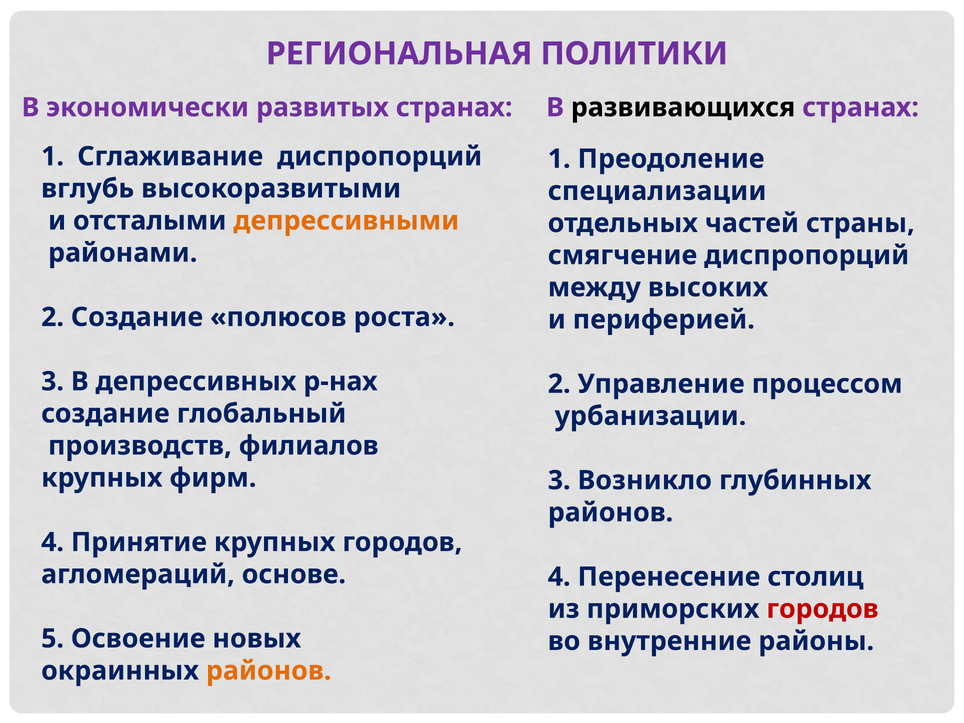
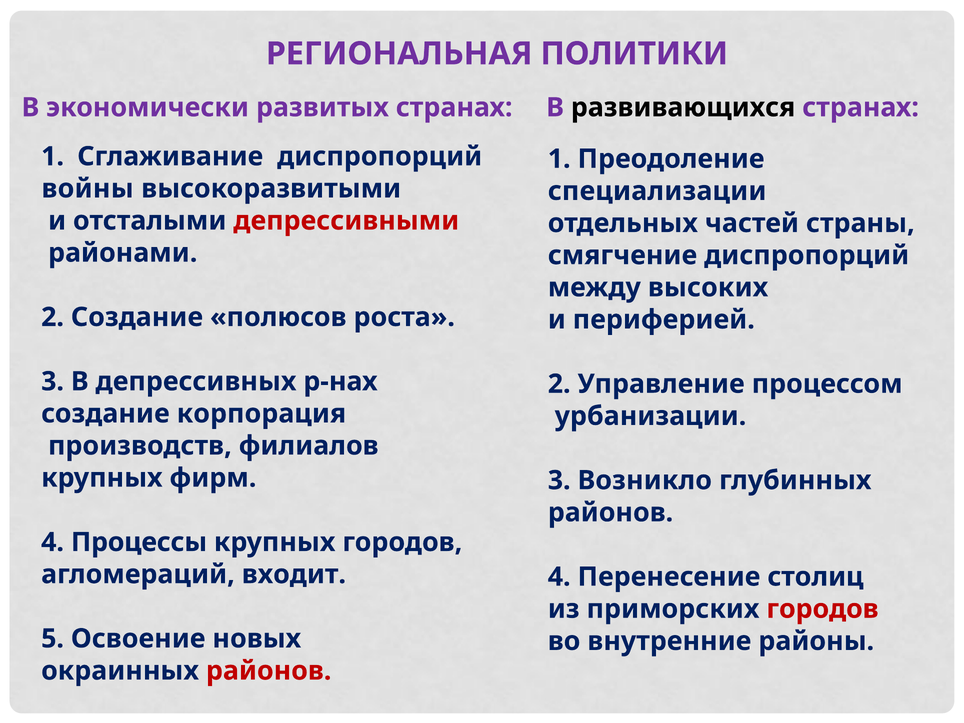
вглубь: вглубь -> войны
депрессивными colour: orange -> red
глобальный: глобальный -> корпорация
Принятие: Принятие -> Процессы
основе: основе -> входит
районов at (269, 671) colour: orange -> red
